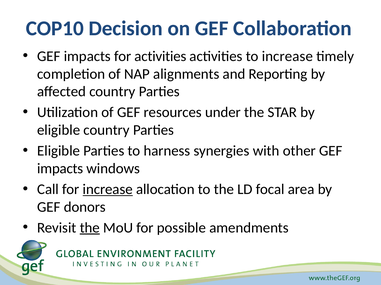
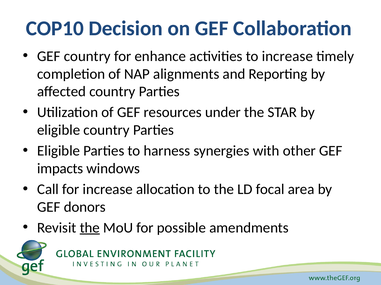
impacts at (87, 56): impacts -> country
for activities: activities -> enhance
increase at (108, 190) underline: present -> none
